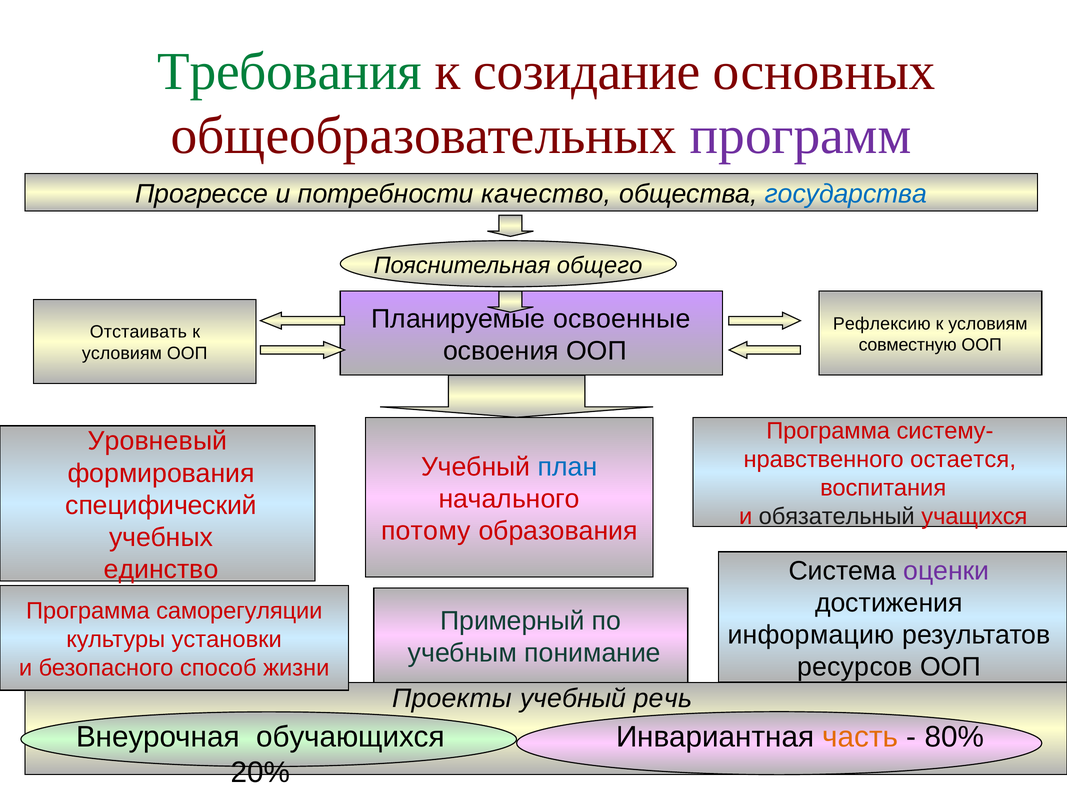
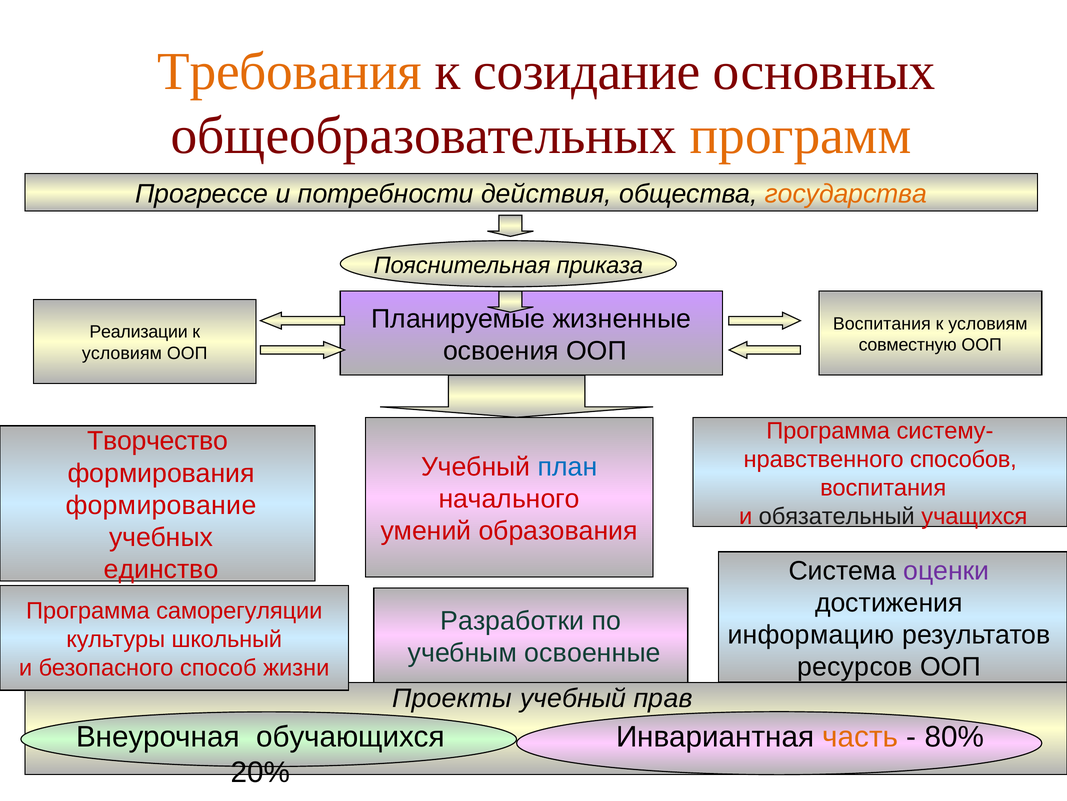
Требования colour: green -> orange
программ colour: purple -> orange
качество: качество -> действия
государства colour: blue -> orange
общего: общего -> приказа
освоенные: освоенные -> жизненные
Рефлексию at (882, 323): Рефлексию -> Воспитания
Отстаивать: Отстаивать -> Реализации
Уровневый: Уровневый -> Творчество
остается: остается -> способов
специфический: специфический -> формирование
потому: потому -> умений
Примерный: Примерный -> Разработки
установки: установки -> школьный
понимание: понимание -> освоенные
речь: речь -> прав
